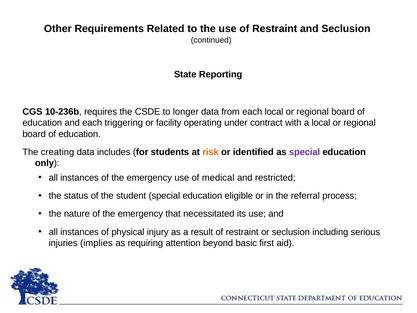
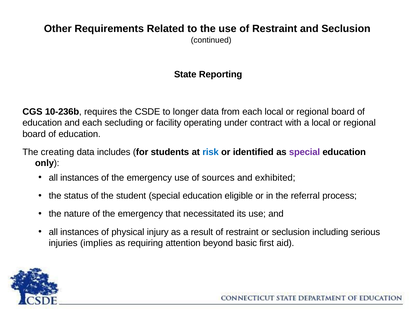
triggering: triggering -> secluding
risk colour: orange -> blue
medical: medical -> sources
restricted: restricted -> exhibited
